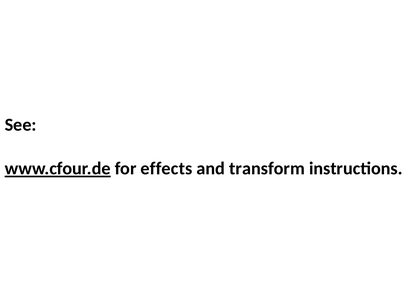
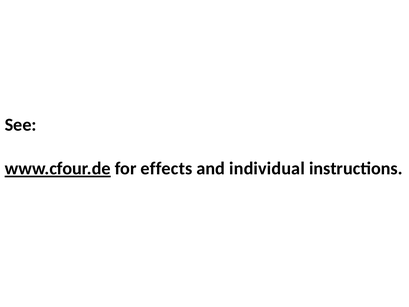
transform: transform -> individual
